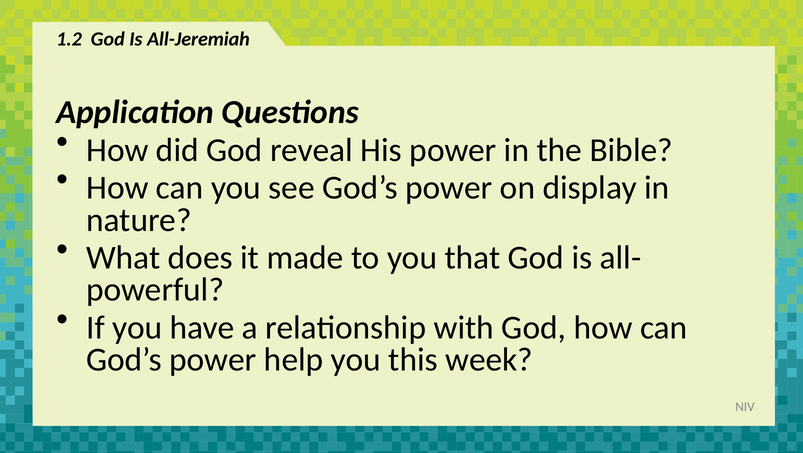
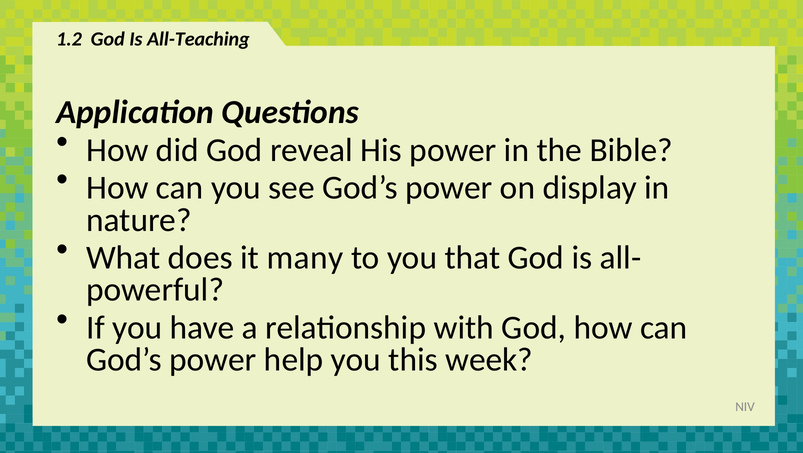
All-Jeremiah: All-Jeremiah -> All-Teaching
made: made -> many
